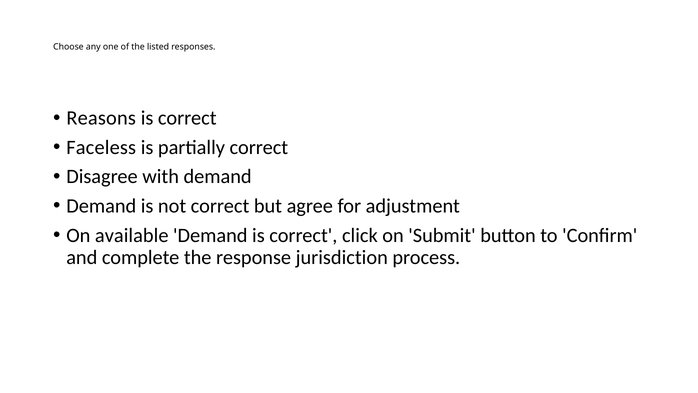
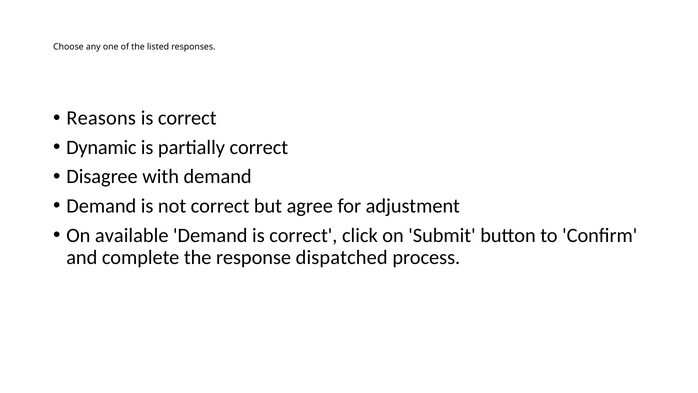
Faceless: Faceless -> Dynamic
jurisdiction: jurisdiction -> dispatched
